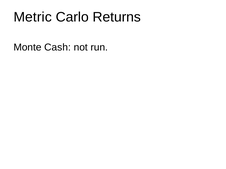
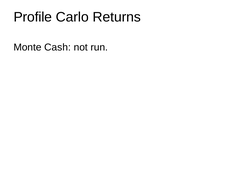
Metric: Metric -> Profile
